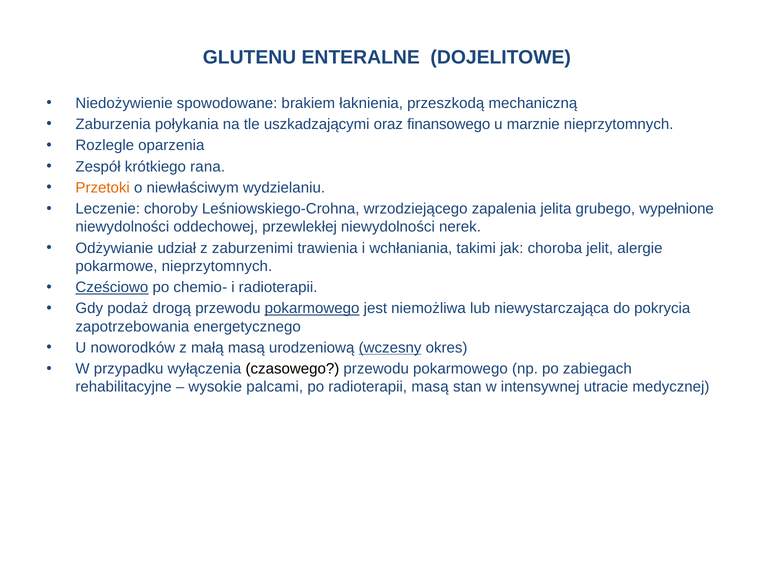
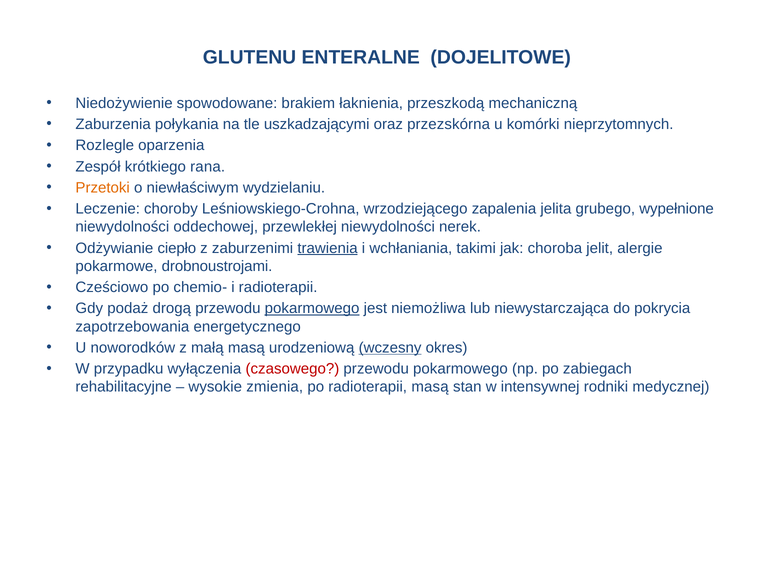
finansowego: finansowego -> przezskórna
marznie: marznie -> komórki
udział: udział -> ciepło
trawienia underline: none -> present
pokarmowe nieprzytomnych: nieprzytomnych -> drobnoustrojami
Cześciowo underline: present -> none
czasowego colour: black -> red
palcami: palcami -> zmienia
utracie: utracie -> rodniki
